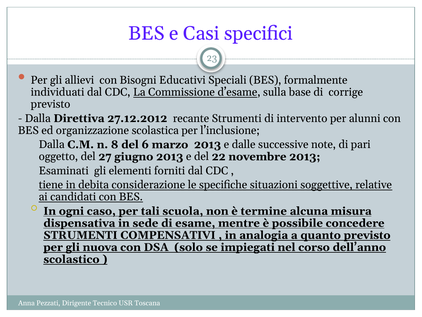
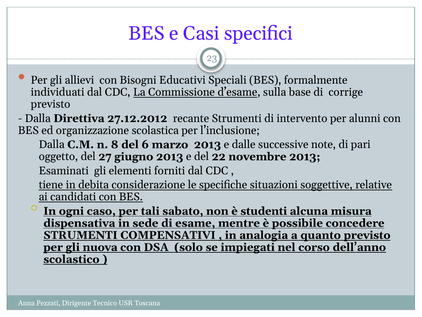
scuola: scuola -> sabato
termine: termine -> studenti
